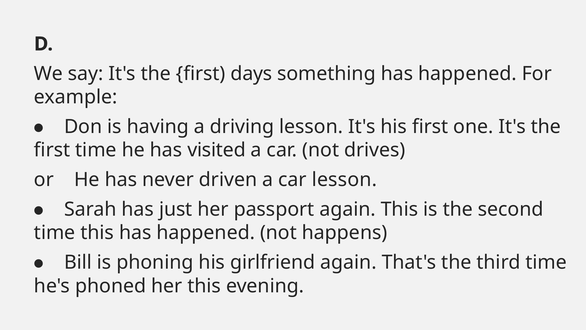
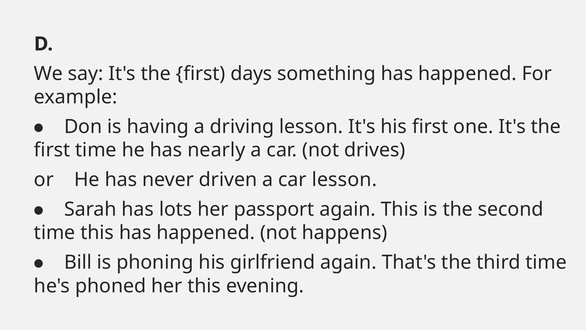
visited: visited -> nearly
just: just -> lots
